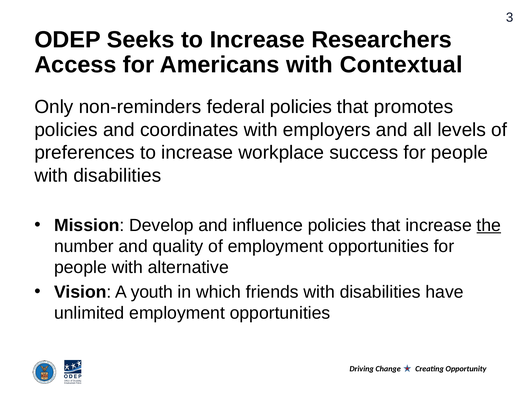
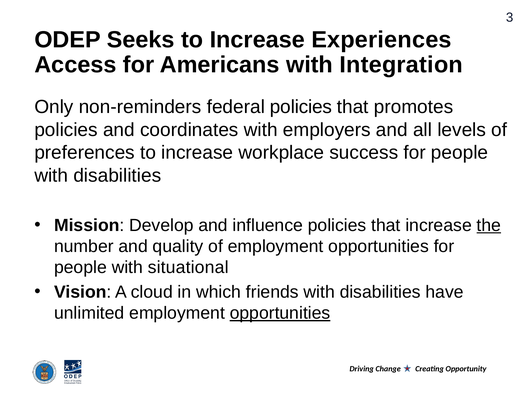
Researchers: Researchers -> Experiences
Contextual: Contextual -> Integration
alternative: alternative -> situational
youth: youth -> cloud
opportunities at (280, 313) underline: none -> present
